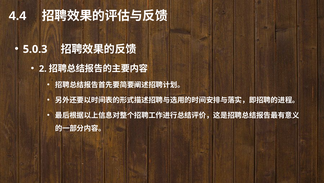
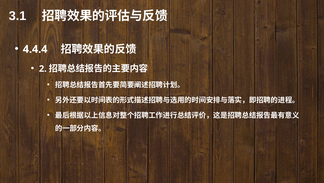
4.4: 4.4 -> 3.1
5.0.3: 5.0.3 -> 4.4.4
